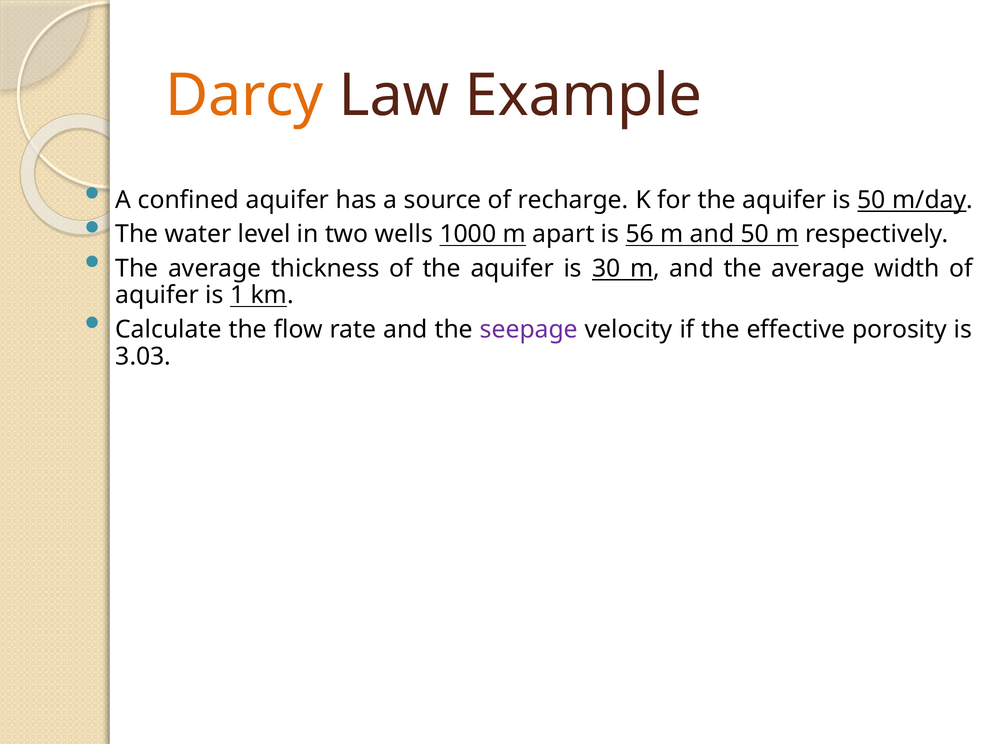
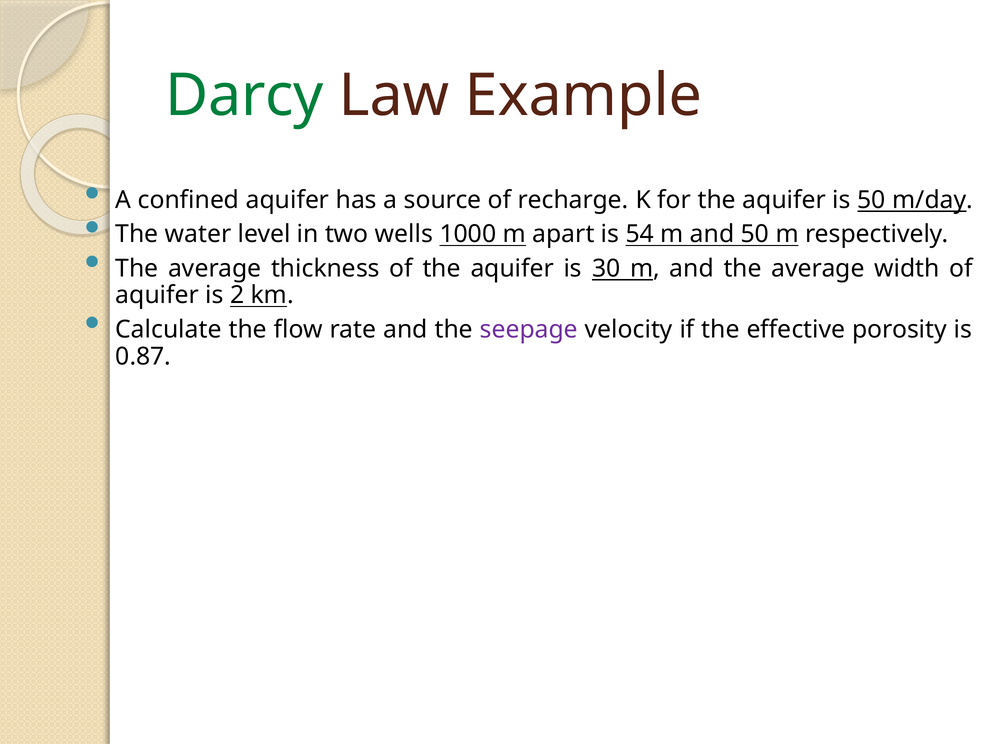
Darcy colour: orange -> green
56: 56 -> 54
1: 1 -> 2
3.03: 3.03 -> 0.87
